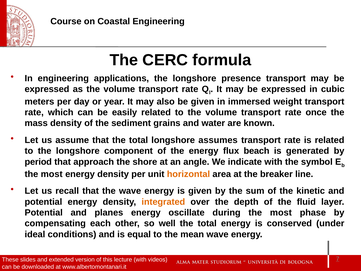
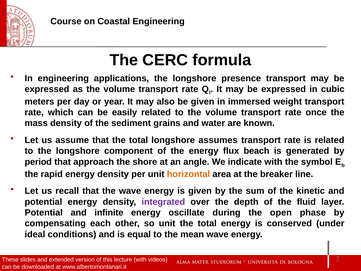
most at (52, 174): most -> rapid
integrated colour: orange -> purple
planes: planes -> infinite
during the most: most -> open
so well: well -> unit
